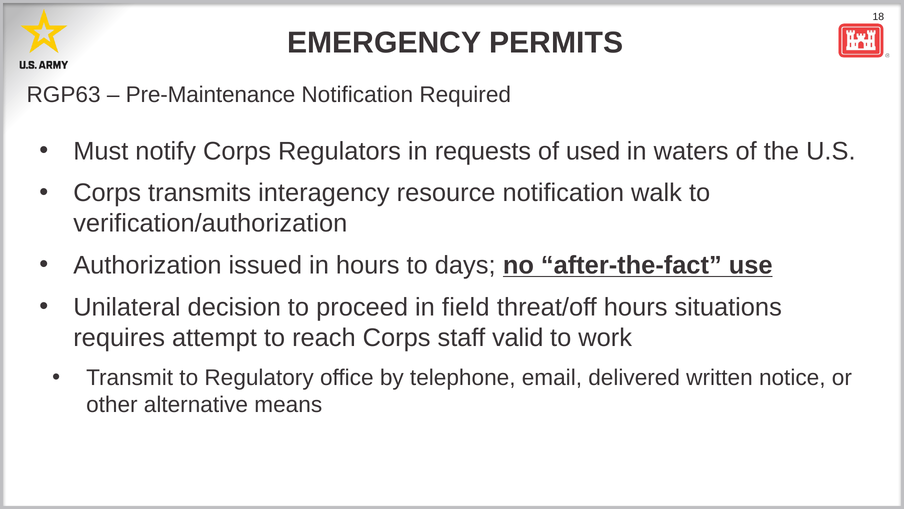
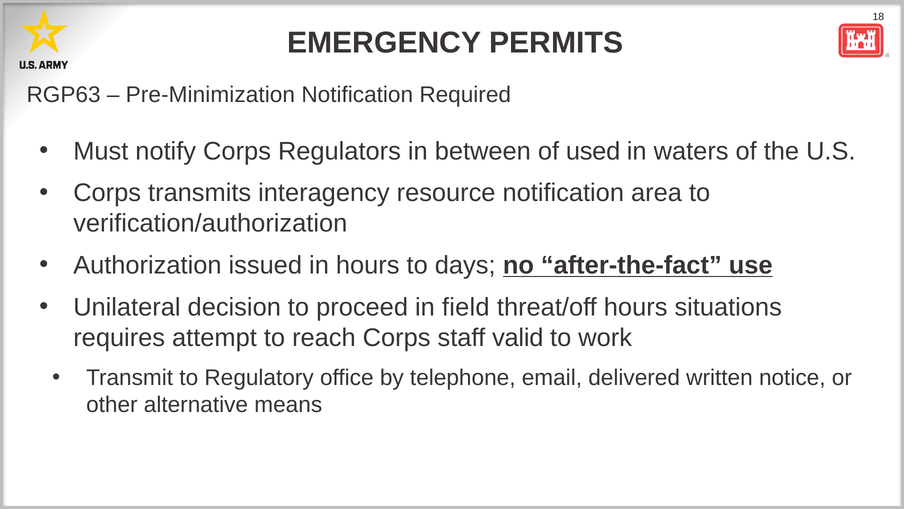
Pre-Maintenance: Pre-Maintenance -> Pre-Minimization
requests: requests -> between
walk: walk -> area
